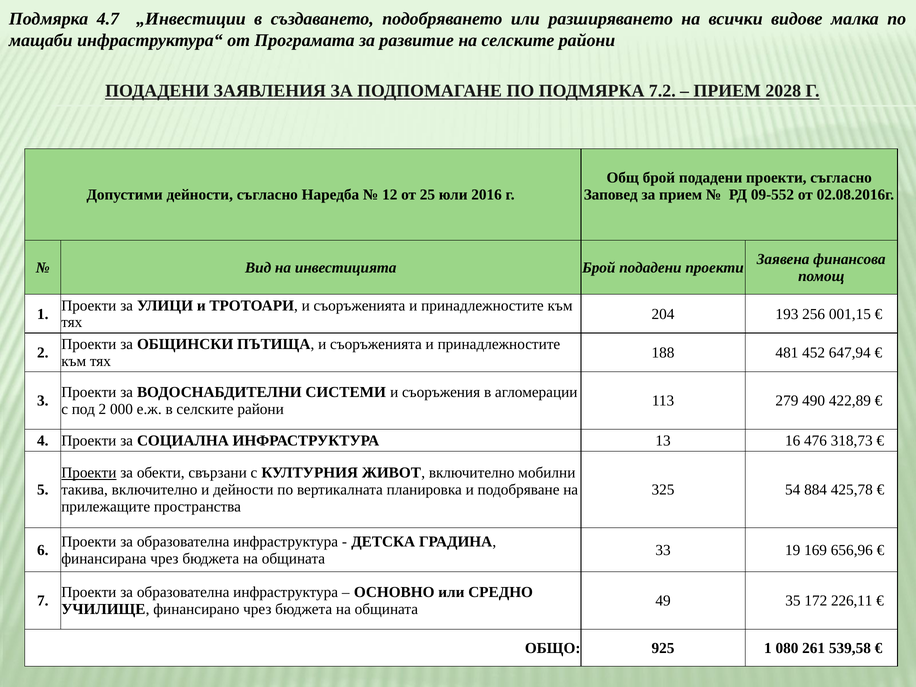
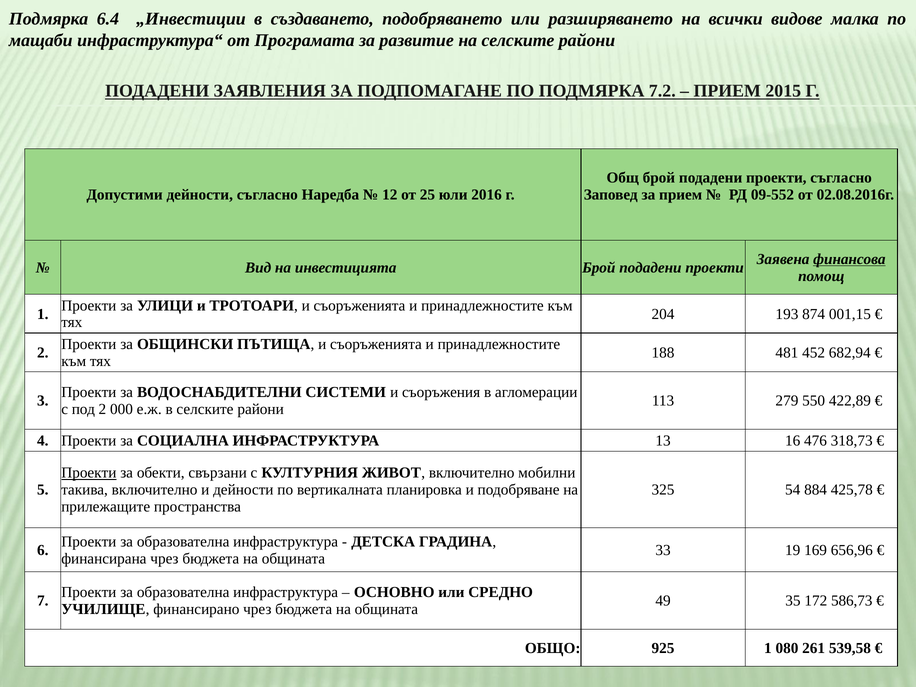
4.7: 4.7 -> 6.4
2028: 2028 -> 2015
финансова underline: none -> present
256: 256 -> 874
647,94: 647,94 -> 682,94
490: 490 -> 550
226,11: 226,11 -> 586,73
